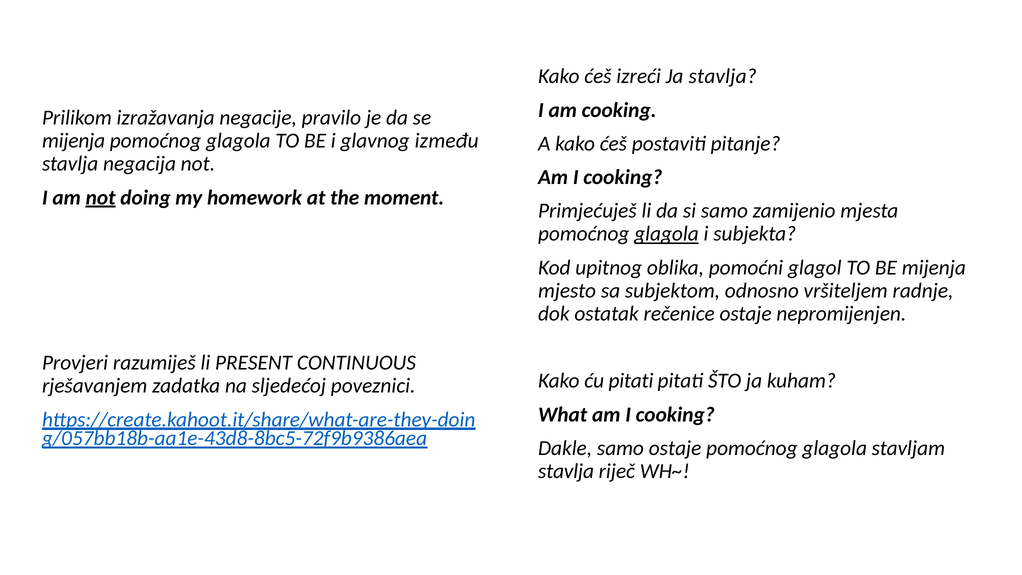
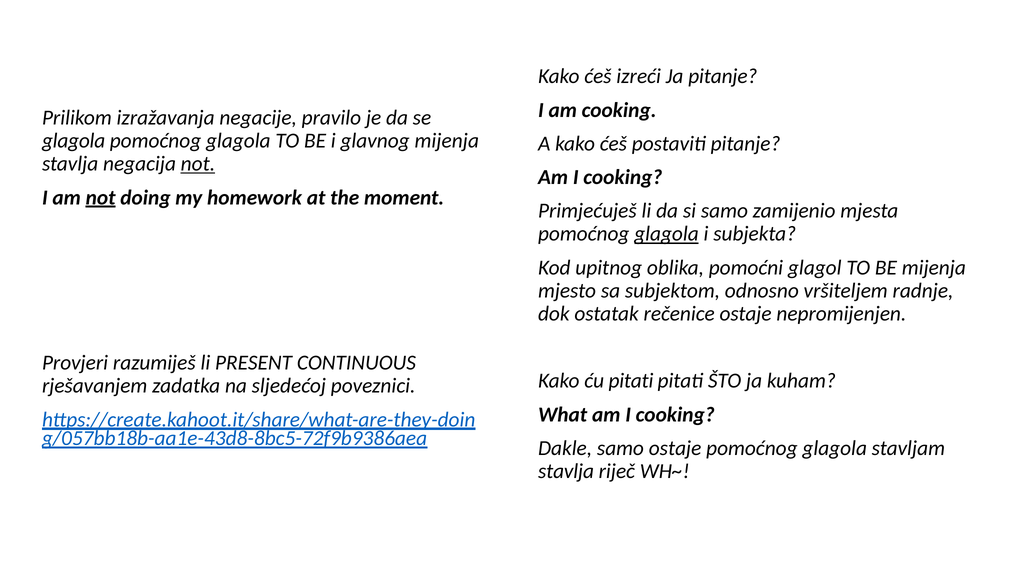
Ja stavlja: stavlja -> pitanje
mijenja at (74, 141): mijenja -> glagola
glavnog između: između -> mijenja
not at (198, 164) underline: none -> present
